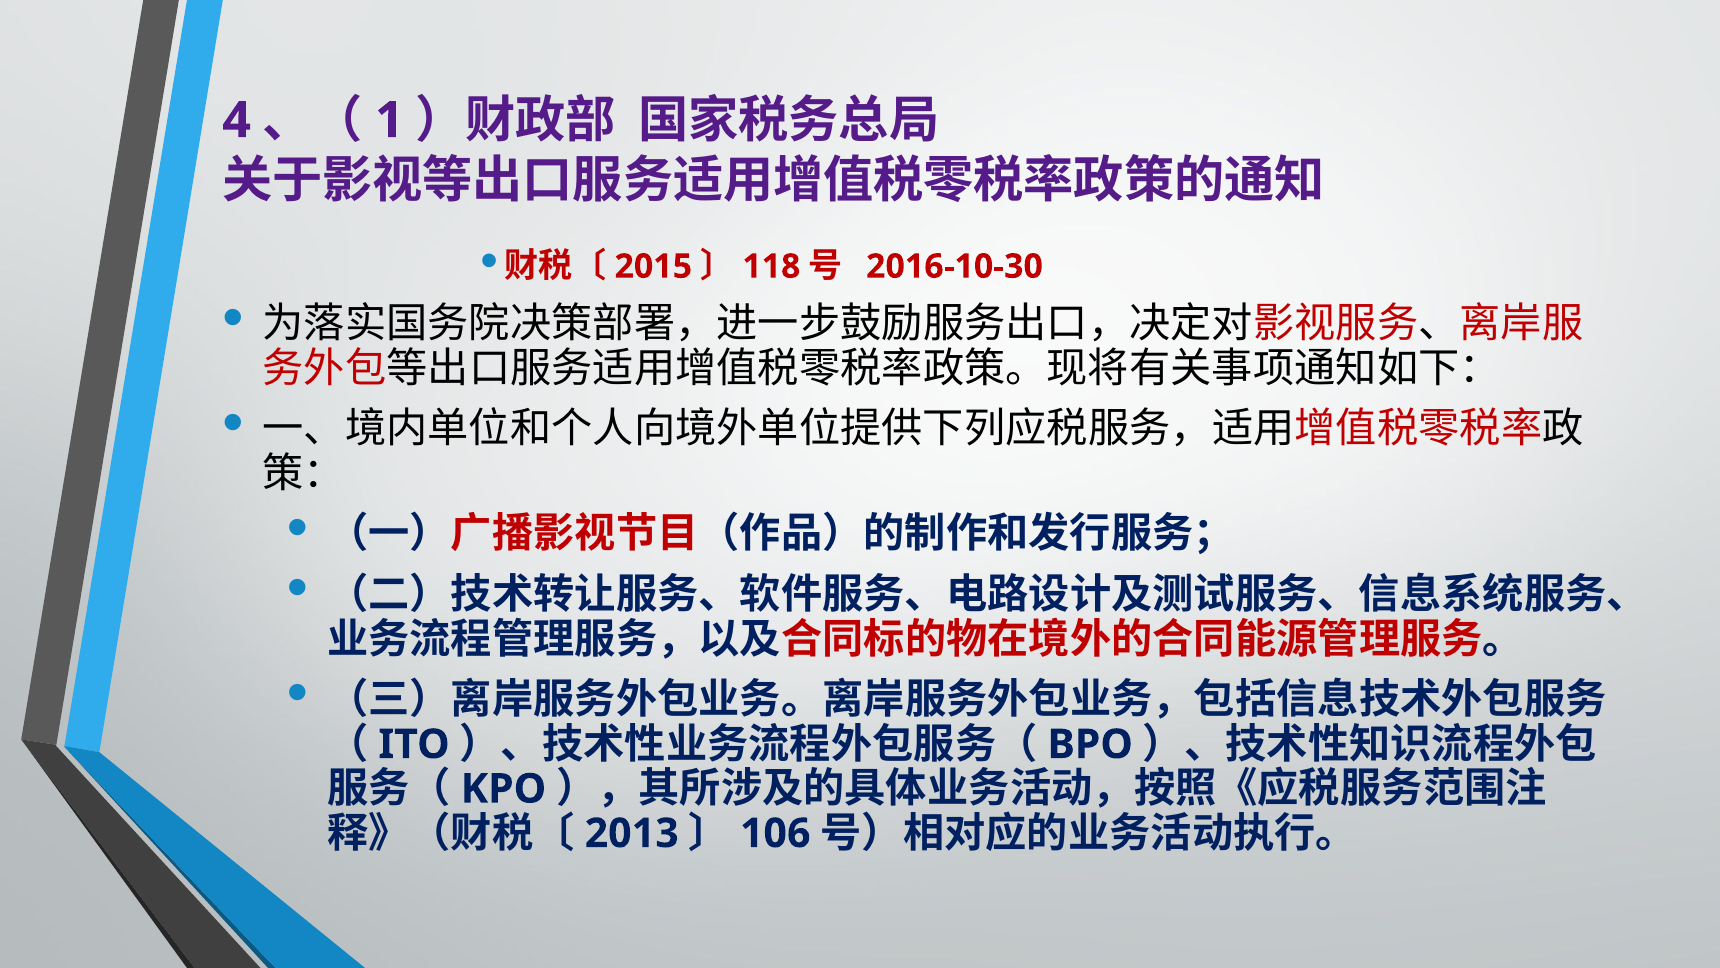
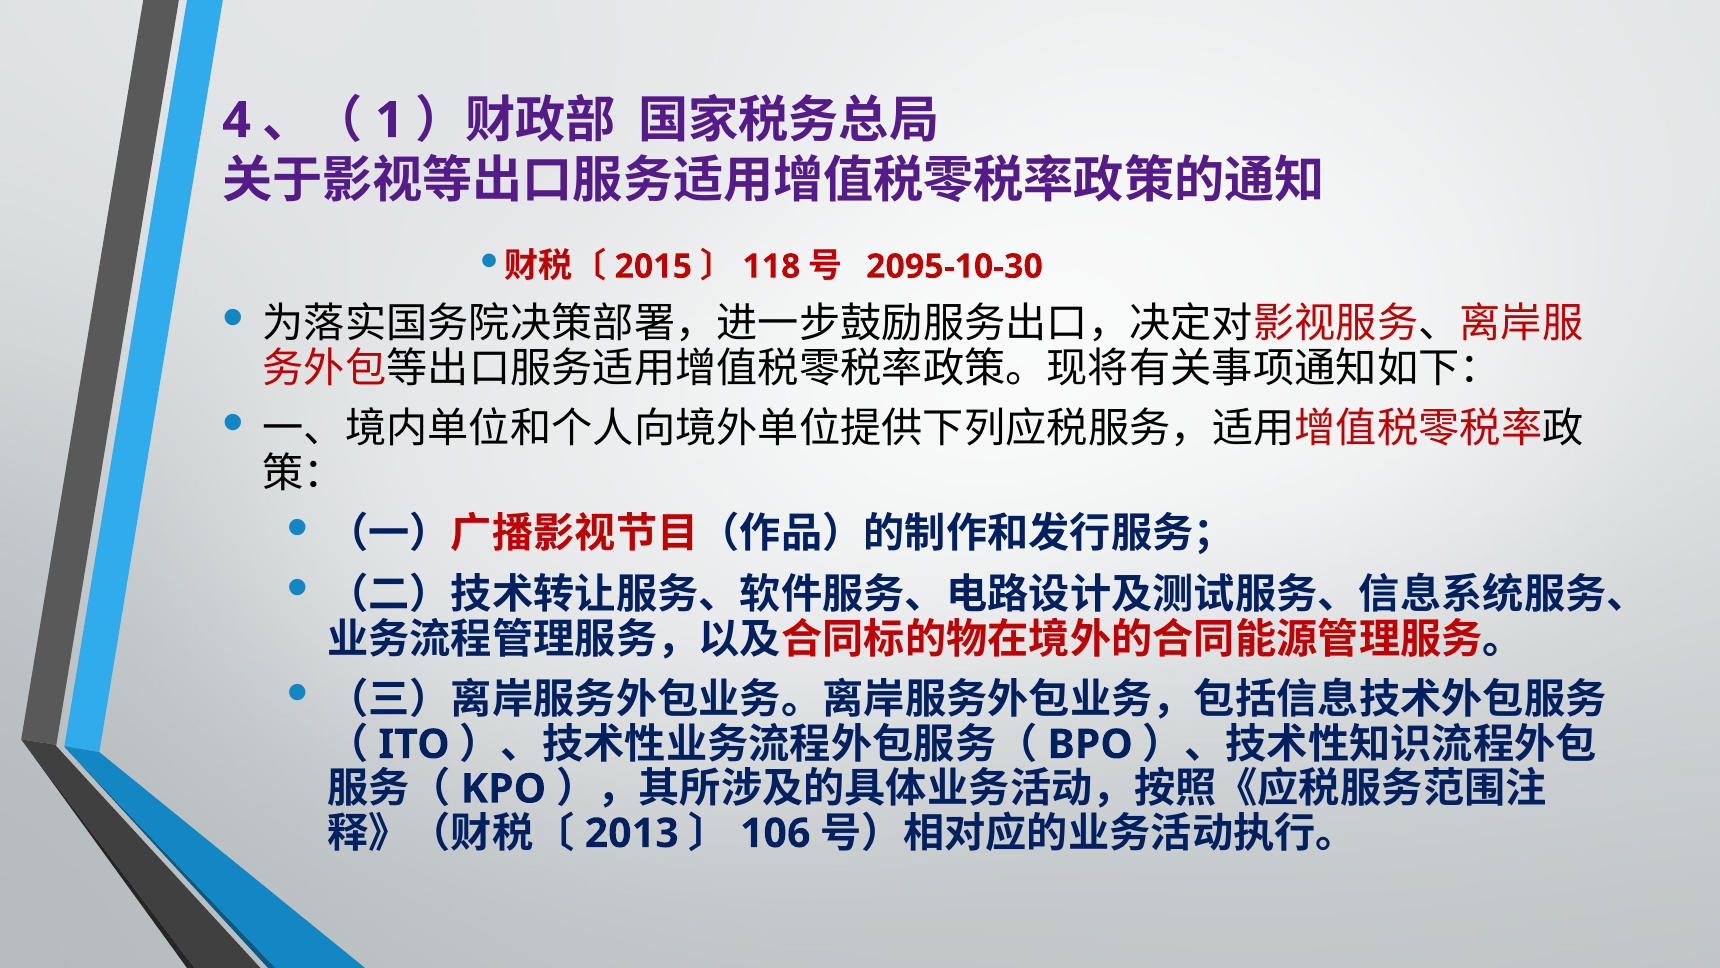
2016-10-30: 2016-10-30 -> 2095-10-30
